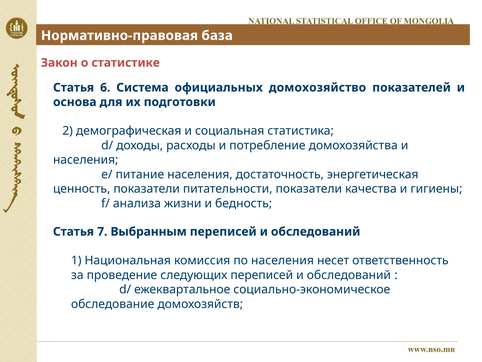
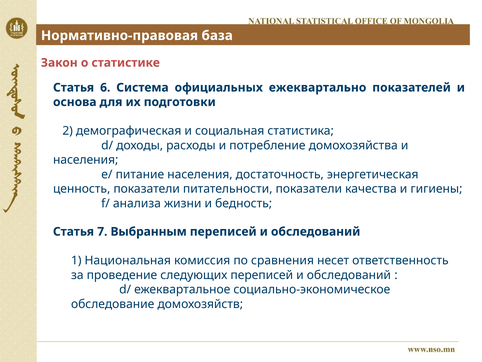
домохозяйство: домохозяйство -> ежеквартально
по населения: населения -> сравнения
